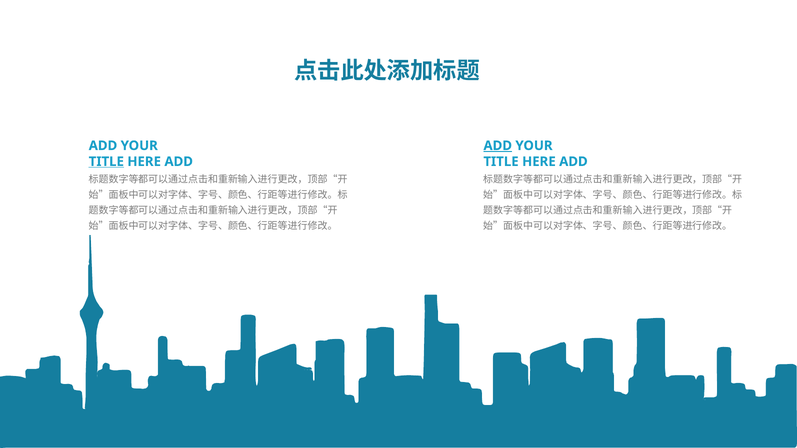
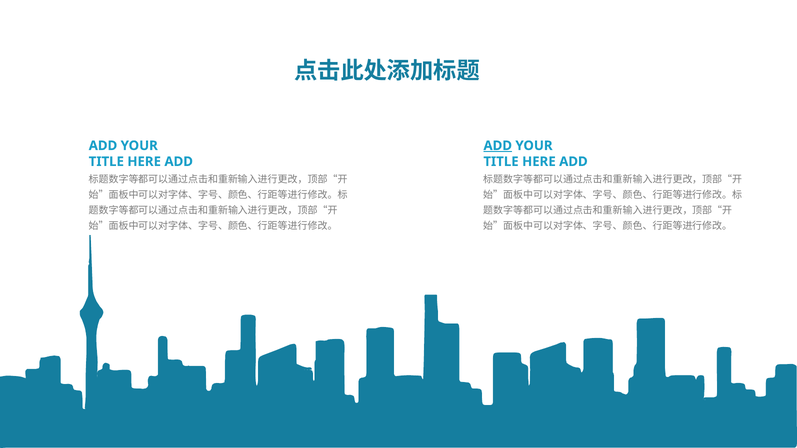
TITLE at (106, 162) underline: present -> none
